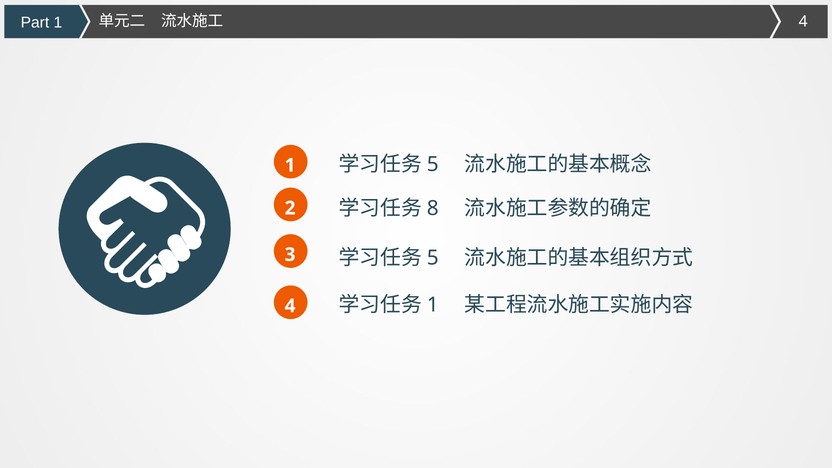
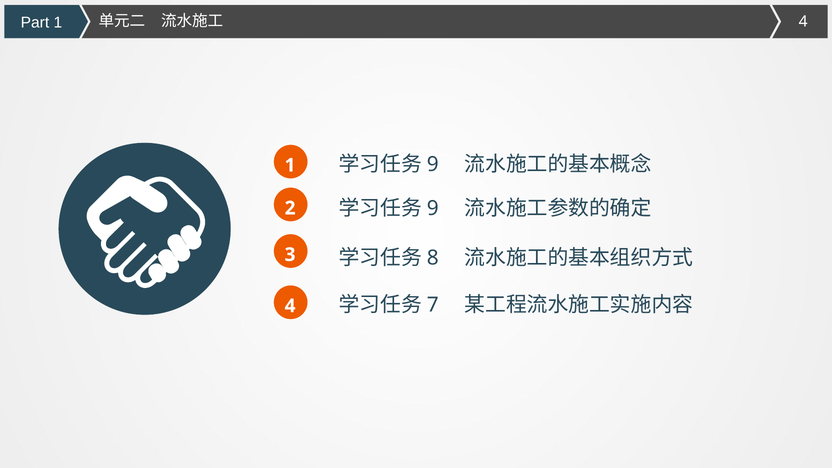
5 at (433, 164): 5 -> 9
8 at (433, 208): 8 -> 9
5 at (433, 258): 5 -> 8
1 at (433, 305): 1 -> 7
